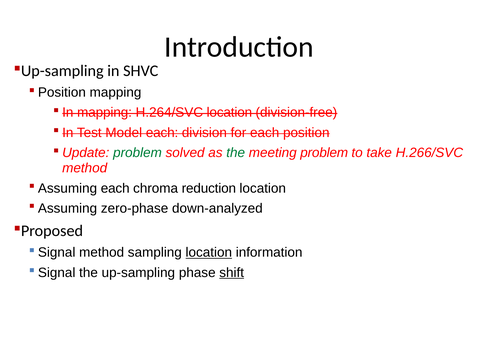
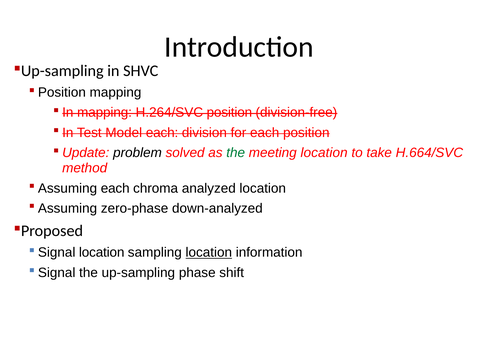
H.264/SVC location: location -> position
problem at (137, 153) colour: green -> black
meeting problem: problem -> location
H.266/SVC: H.266/SVC -> H.664/SVC
reduction: reduction -> analyzed
method at (102, 252): method -> location
shift underline: present -> none
